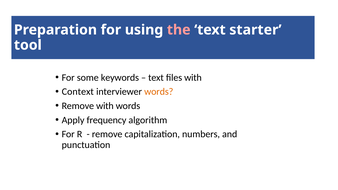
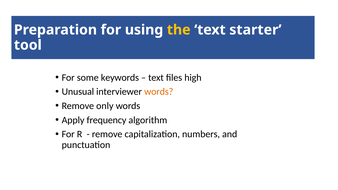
the colour: pink -> yellow
files with: with -> high
Context: Context -> Unusual
Remove with: with -> only
